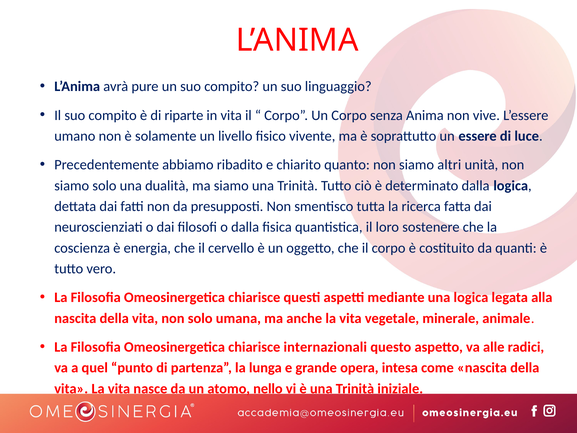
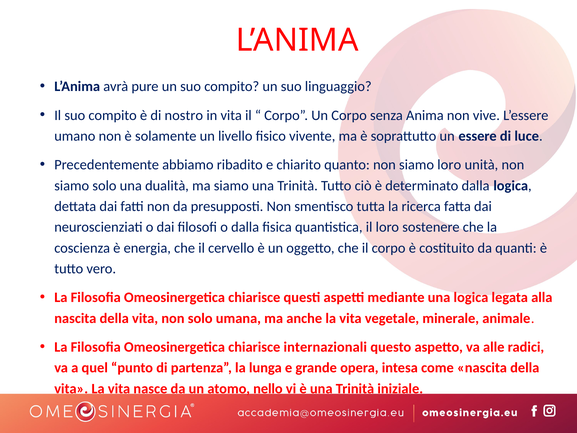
riparte: riparte -> nostro
siamo altri: altri -> loro
